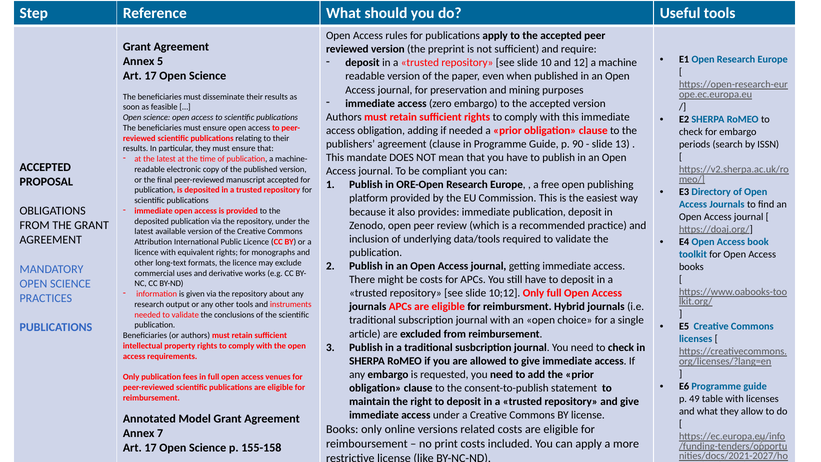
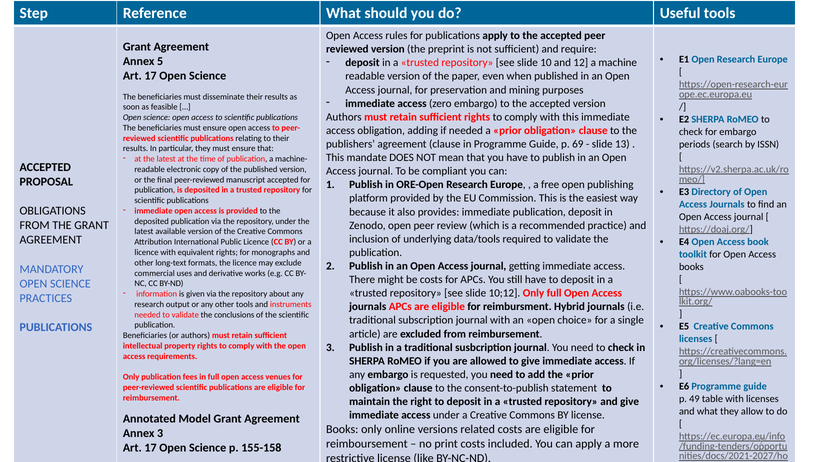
90: 90 -> 69
Annex 7: 7 -> 3
